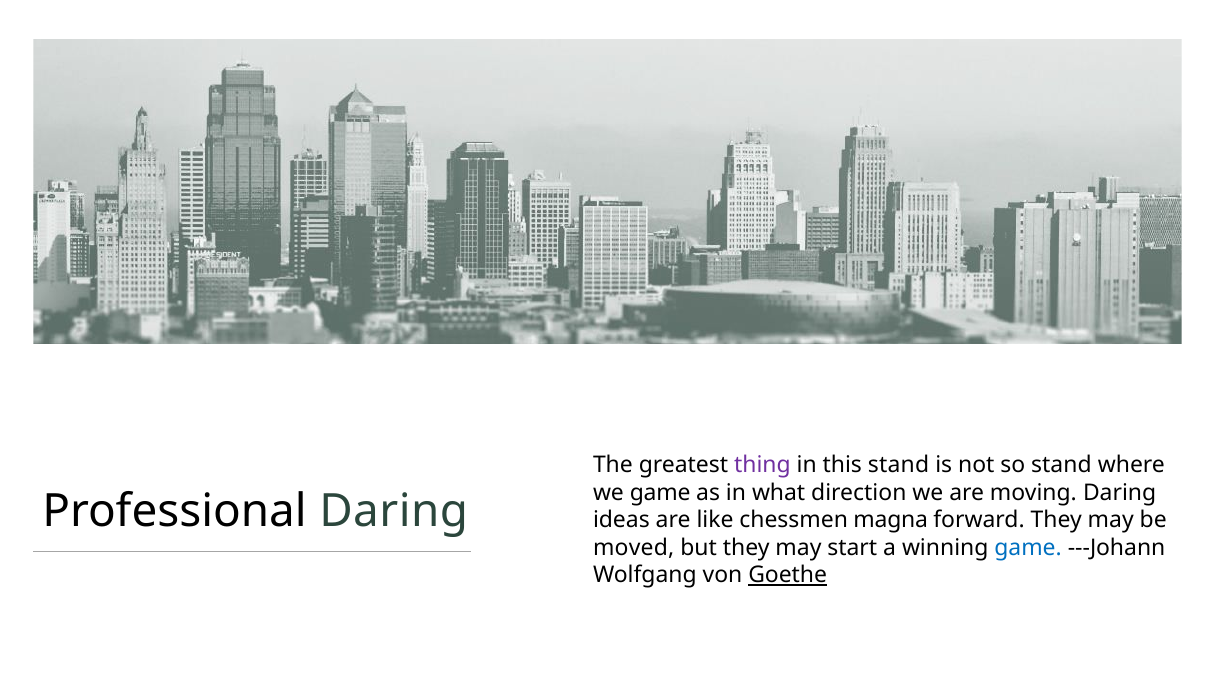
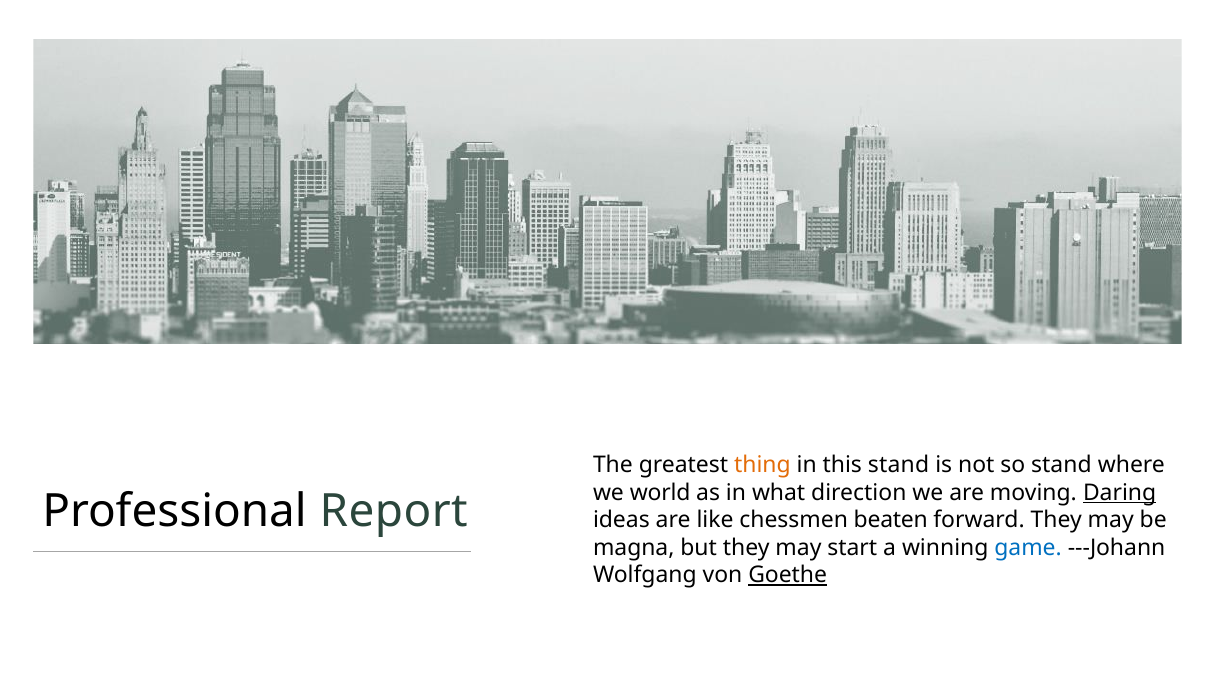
thing colour: purple -> orange
we game: game -> world
Daring at (1120, 492) underline: none -> present
Professional Daring: Daring -> Report
magna: magna -> beaten
moved: moved -> magna
